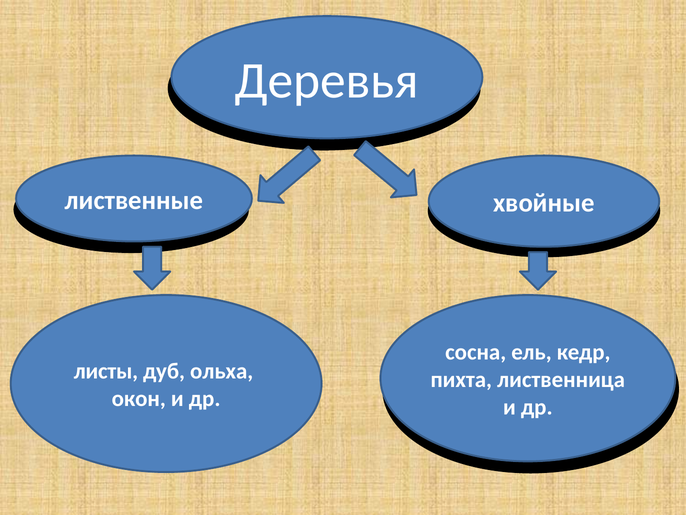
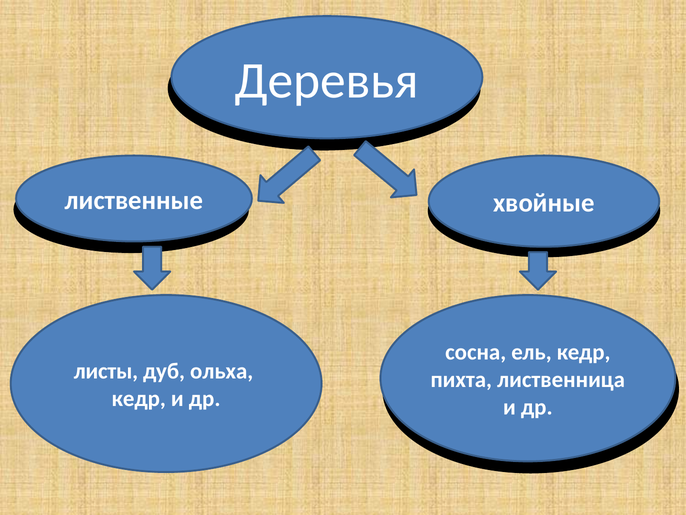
окон at (139, 398): окон -> кедр
